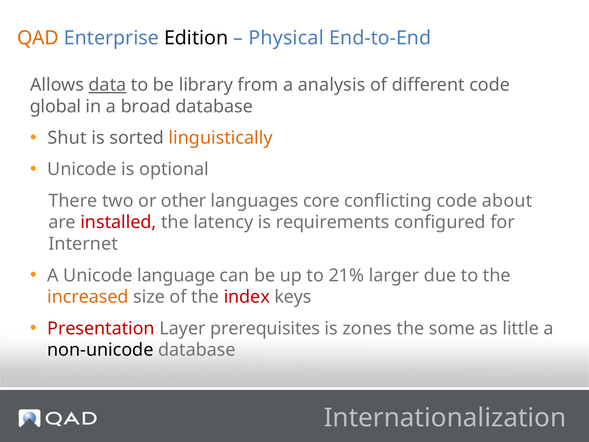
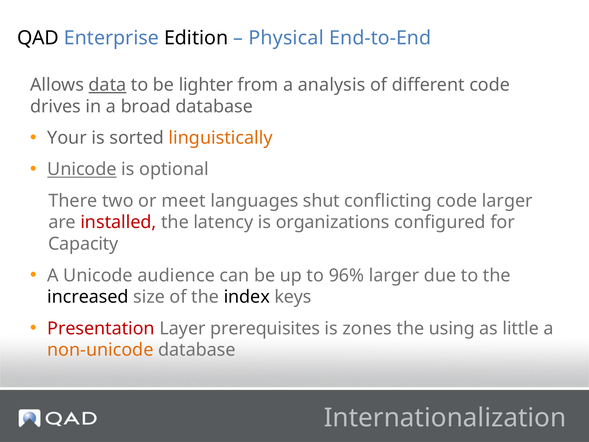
QAD colour: orange -> black
library: library -> lighter
global: global -> drives
Shut: Shut -> Your
Unicode at (82, 169) underline: none -> present
other: other -> meet
core: core -> shut
code about: about -> larger
requirements: requirements -> organizations
Internet: Internet -> Capacity
language: language -> audience
21%: 21% -> 96%
increased colour: orange -> black
index colour: red -> black
some: some -> using
non-unicode colour: black -> orange
